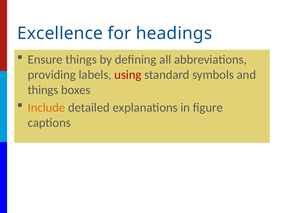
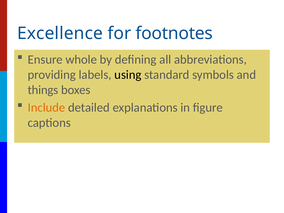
headings: headings -> footnotes
Ensure things: things -> whole
using colour: red -> black
